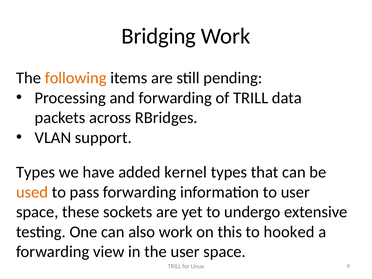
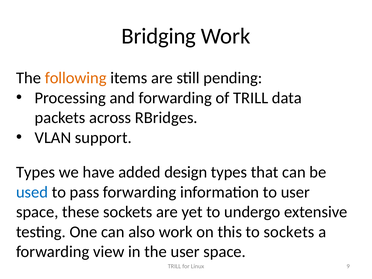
kernel: kernel -> design
used colour: orange -> blue
to hooked: hooked -> sockets
